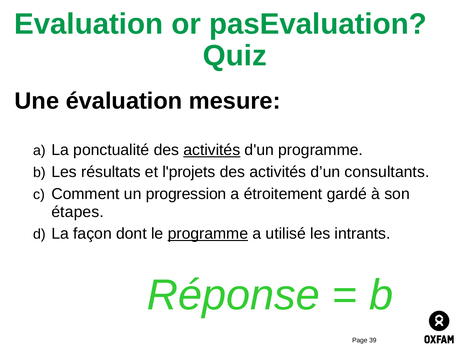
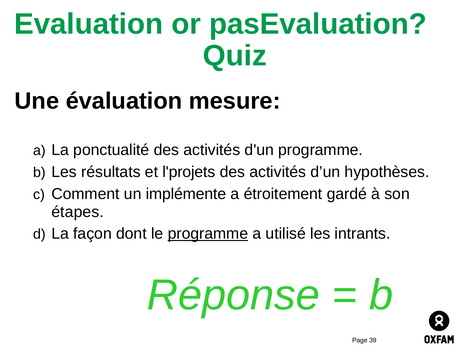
activités at (212, 150) underline: present -> none
consultants: consultants -> hypothèses
progression: progression -> implémente
